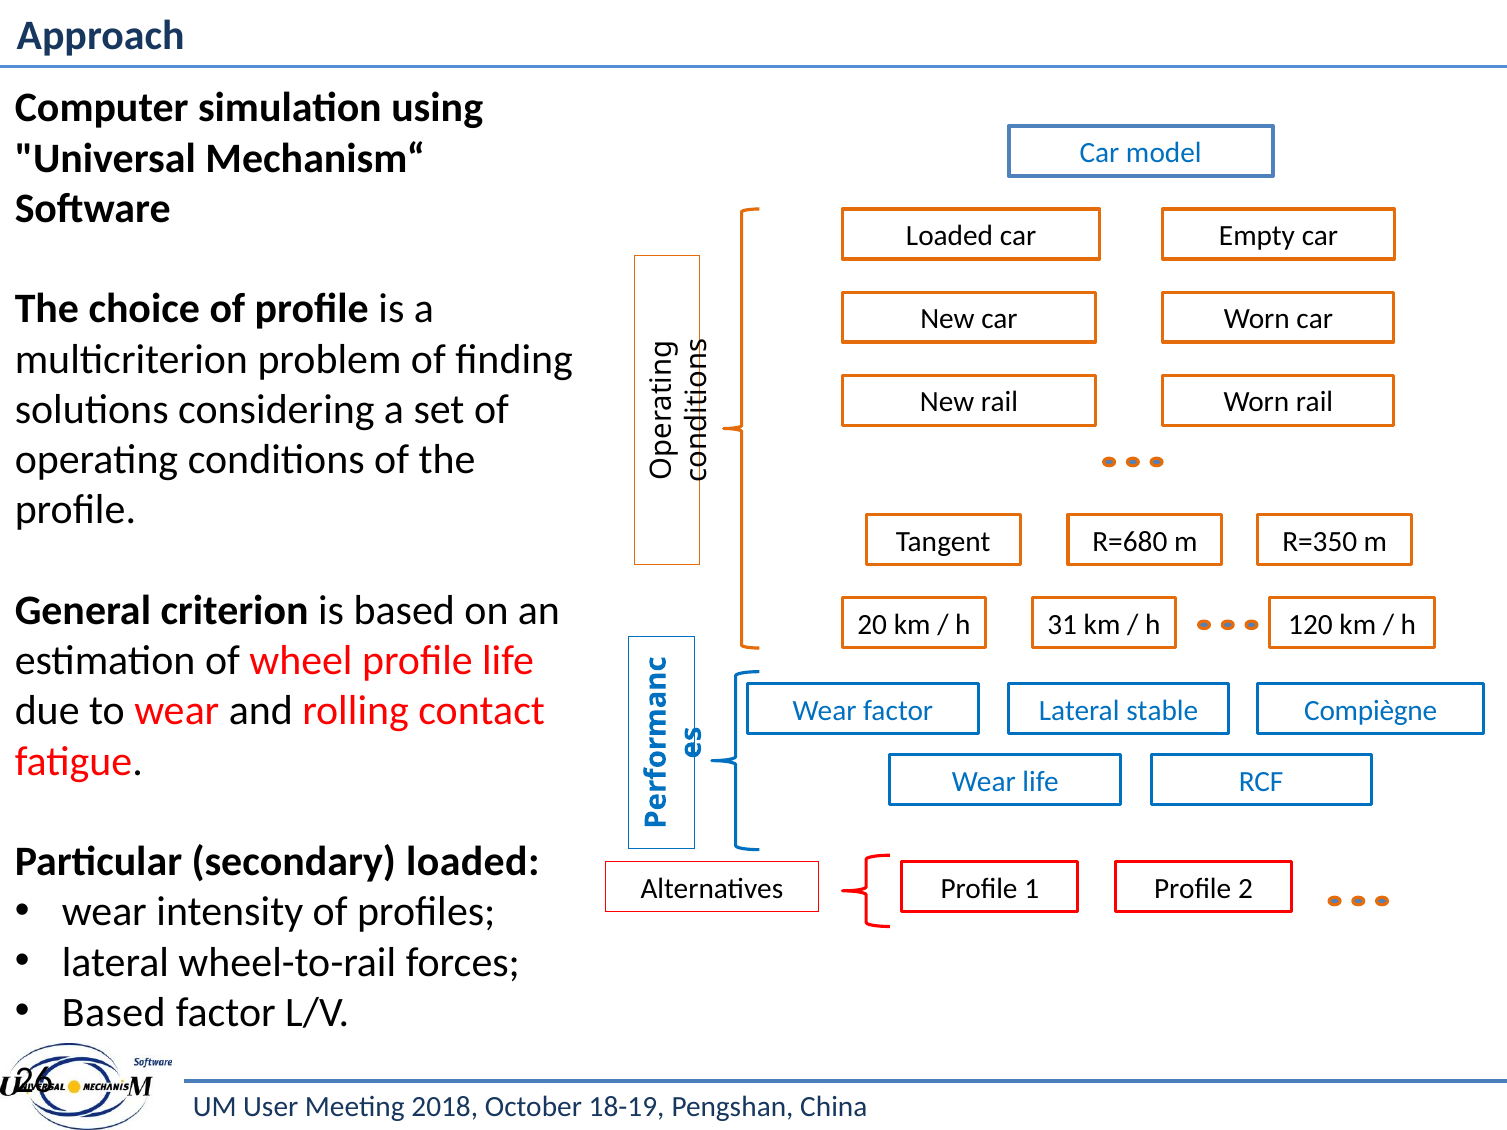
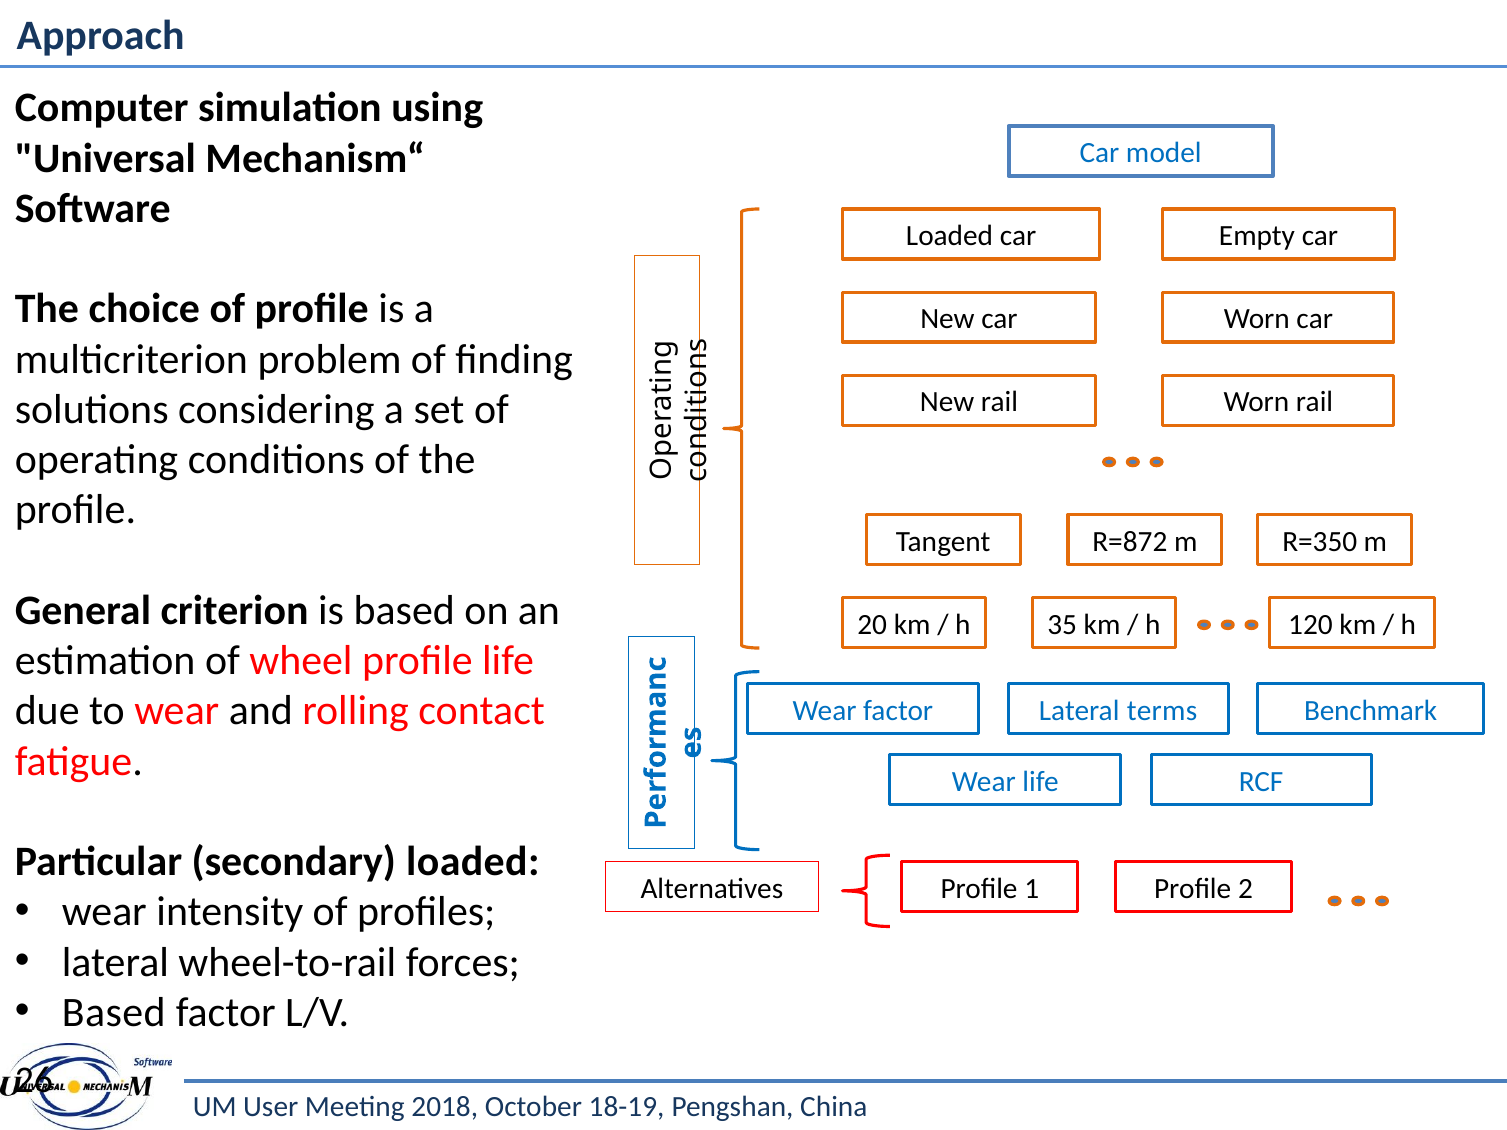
R=680: R=680 -> R=872
31: 31 -> 35
stable: stable -> terms
Compiègne: Compiègne -> Benchmark
